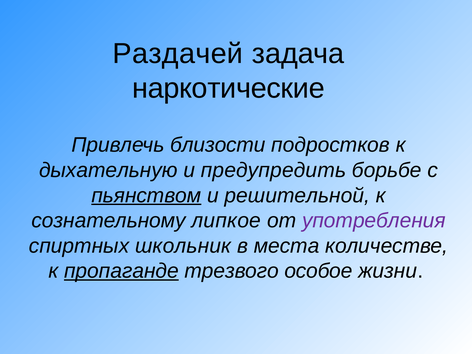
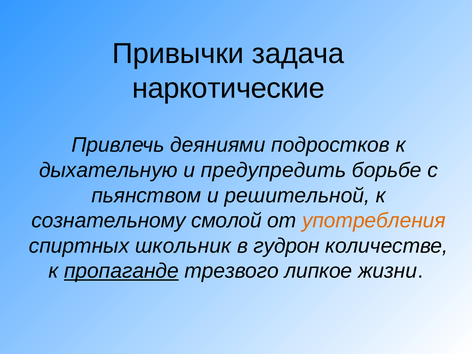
Раздачей: Раздачей -> Привычки
близости: близости -> деяниями
пьянством underline: present -> none
липкое: липкое -> смолой
употребления colour: purple -> orange
места: места -> гудрон
особое: особое -> липкое
